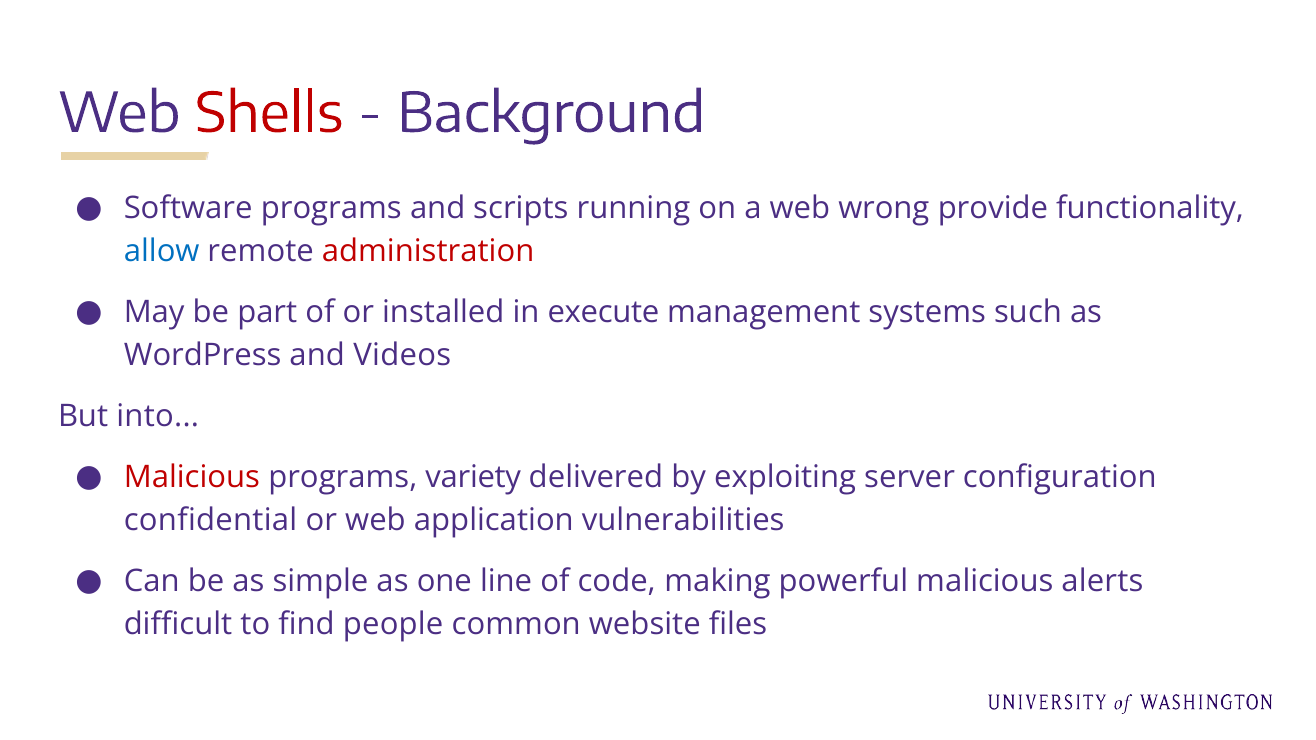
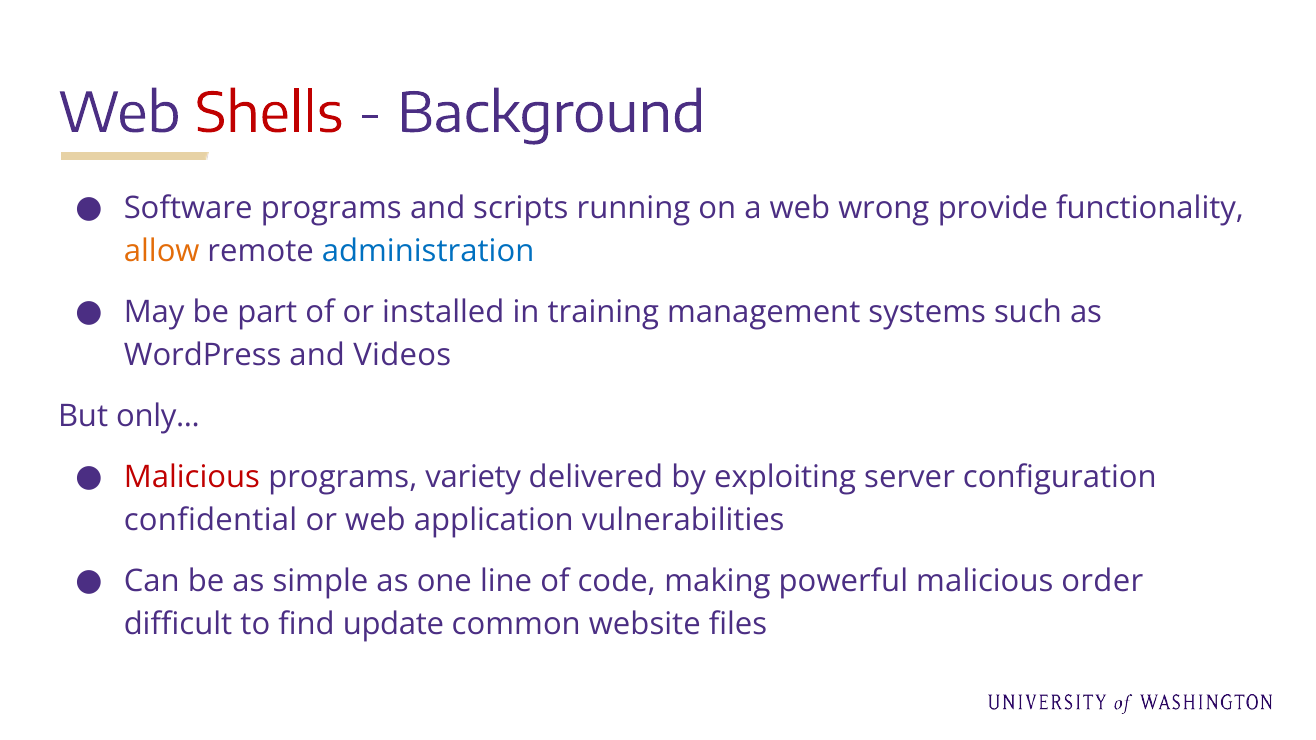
allow colour: blue -> orange
administration colour: red -> blue
execute: execute -> training
into: into -> only
alerts: alerts -> order
people: people -> update
